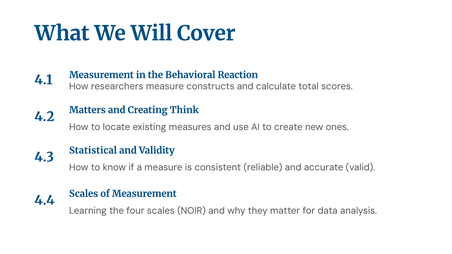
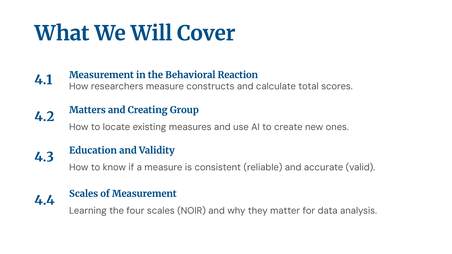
Think: Think -> Group
Statistical: Statistical -> Education
